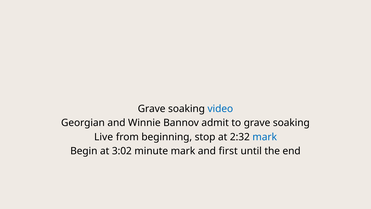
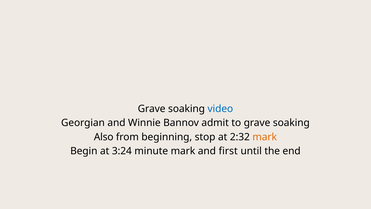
Live: Live -> Also
mark at (265, 137) colour: blue -> orange
3:02: 3:02 -> 3:24
